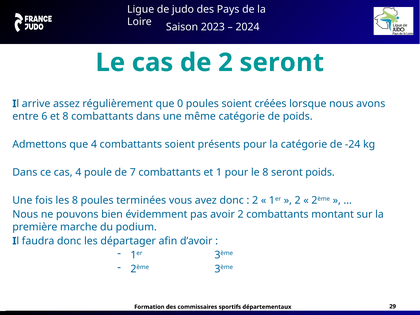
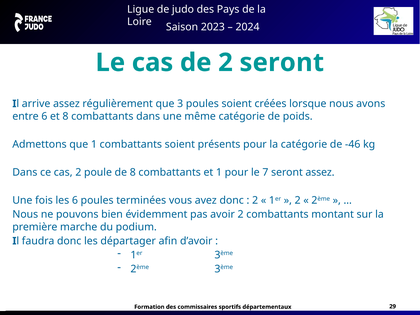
0: 0 -> 3
que 4: 4 -> 1
-24: -24 -> -46
cas 4: 4 -> 2
de 7: 7 -> 8
le 8: 8 -> 7
seront poids: poids -> assez
les 8: 8 -> 6
